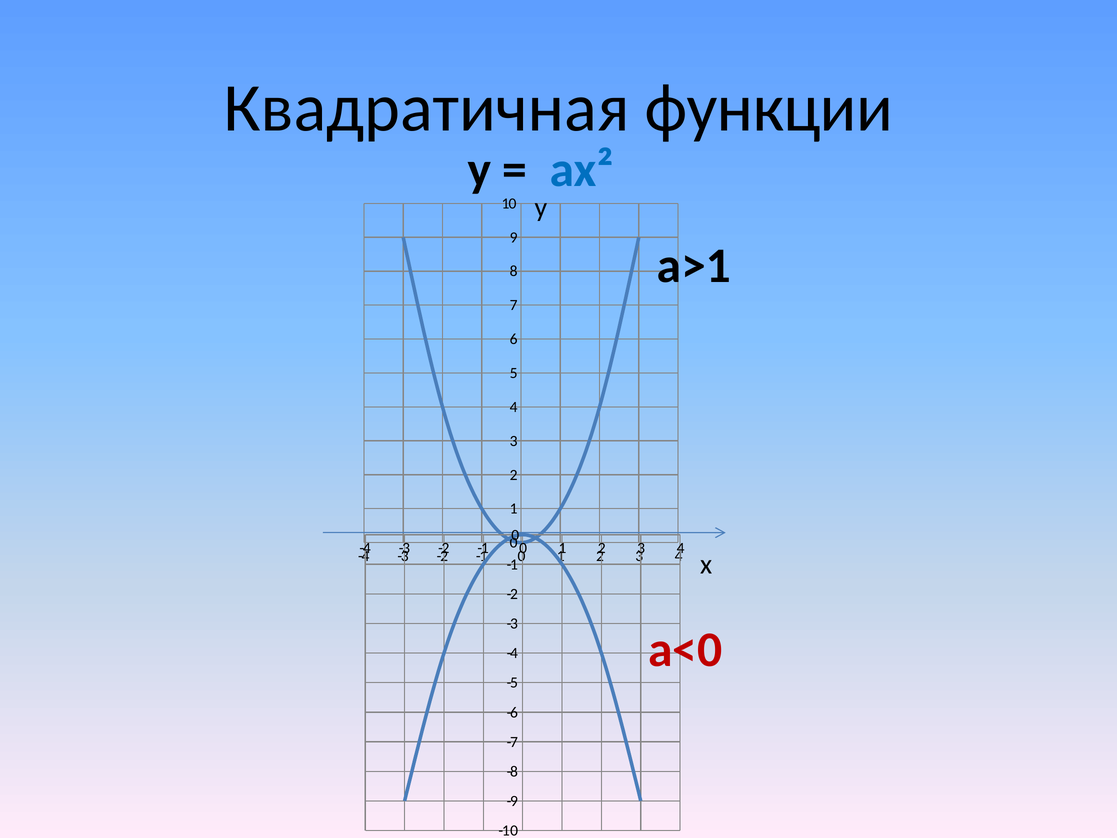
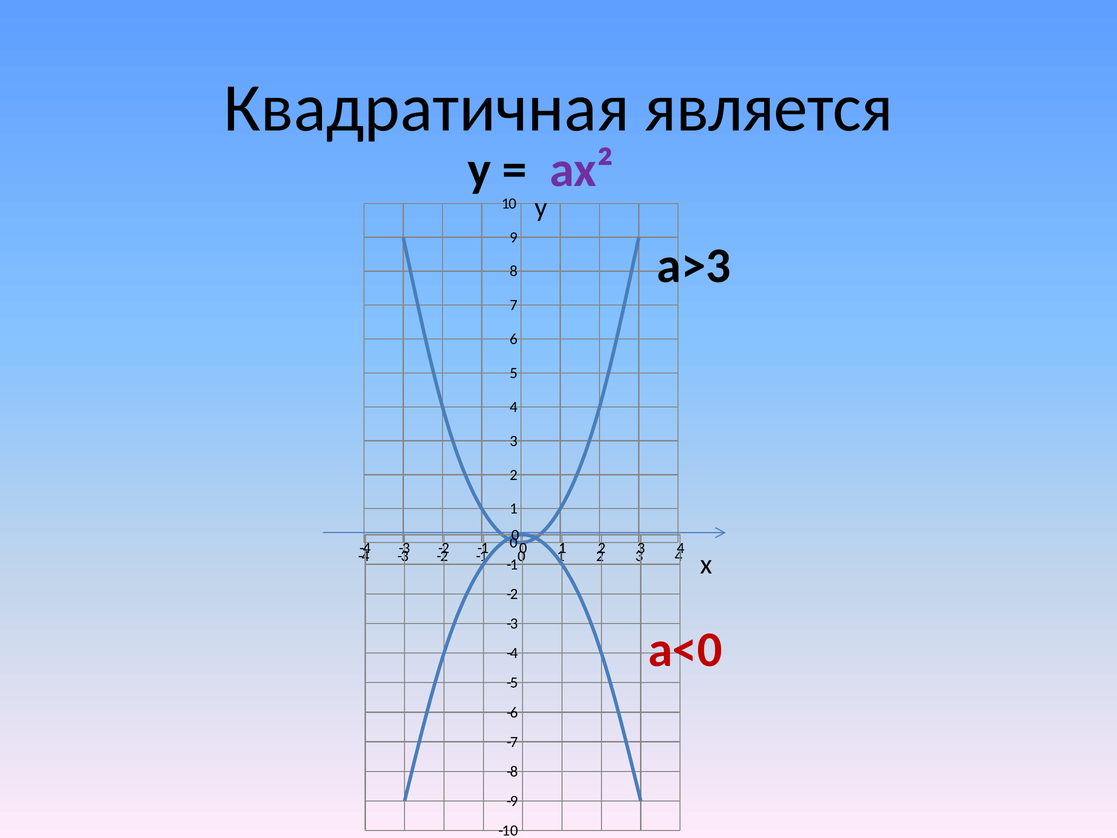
функции: функции -> является
ax² colour: blue -> purple
a>1: a>1 -> a>3
